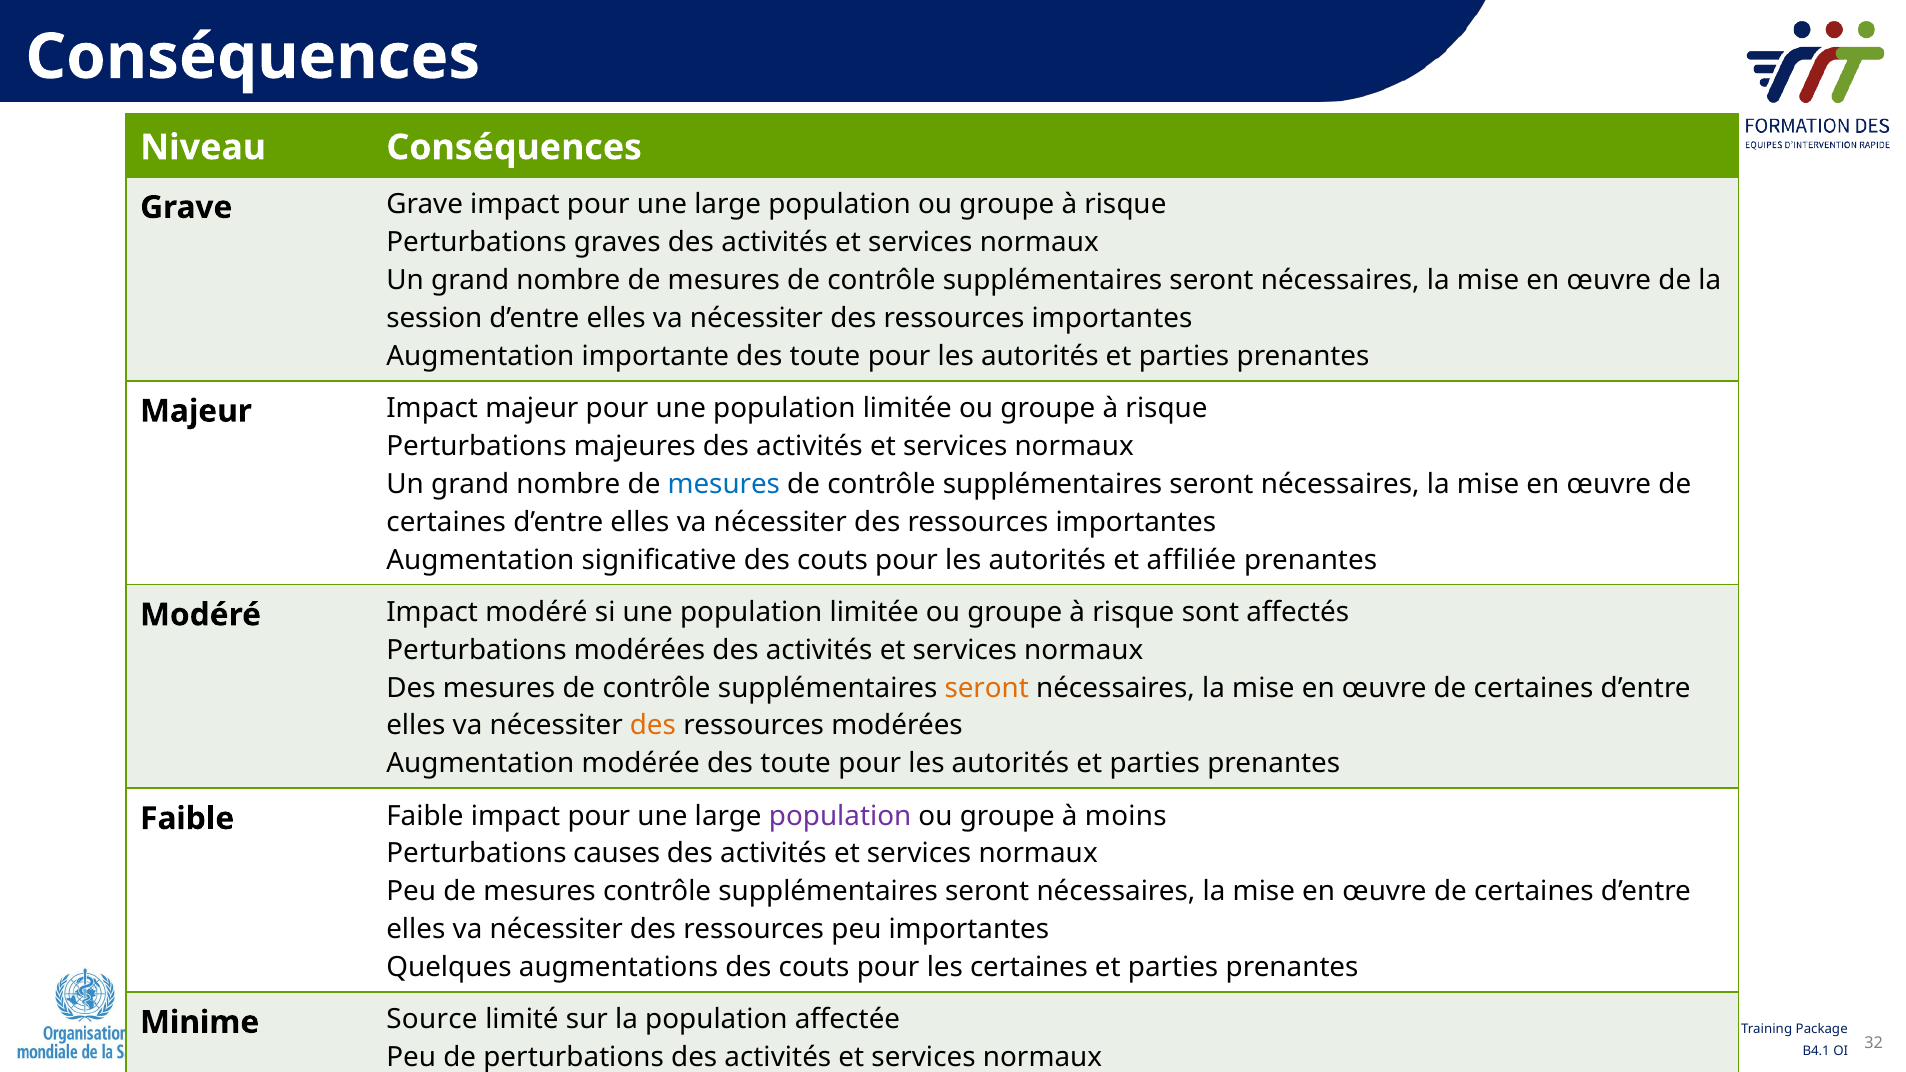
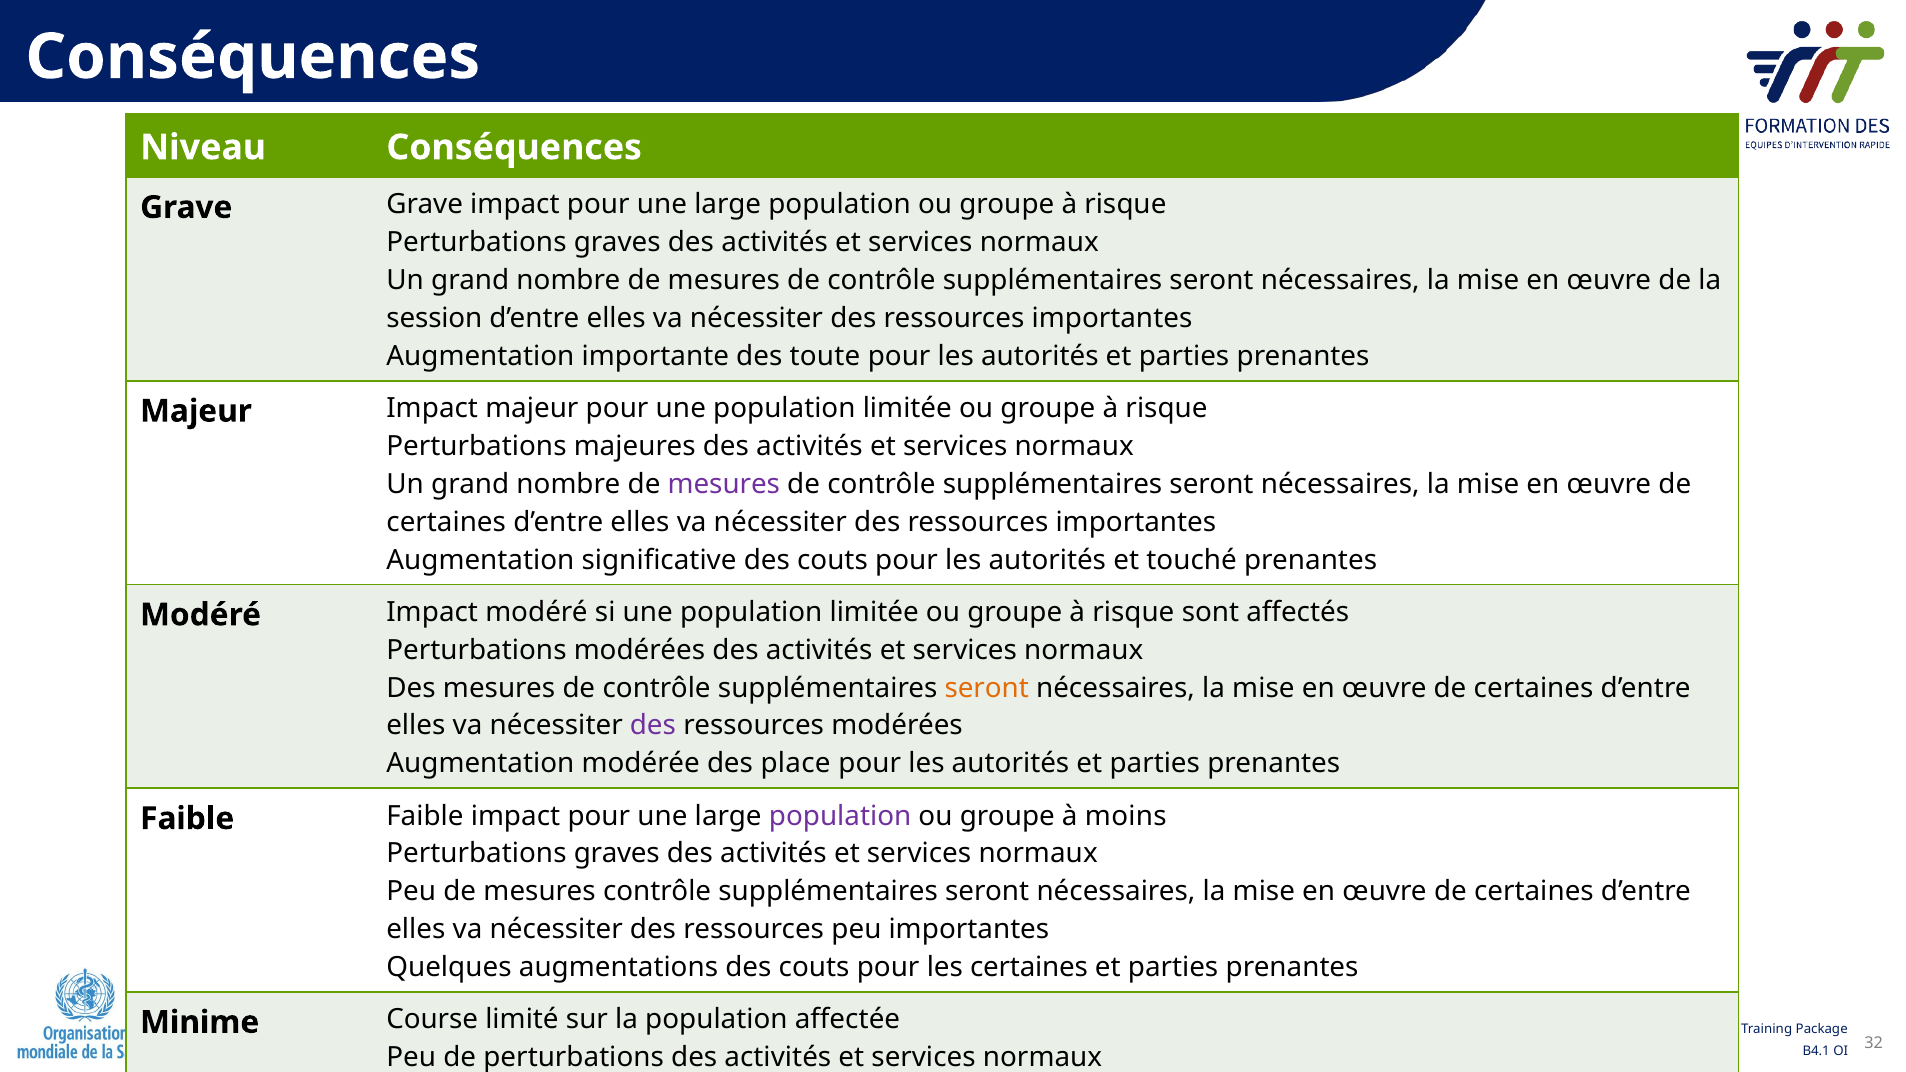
mesures at (724, 484) colour: blue -> purple
affiliée: affiliée -> touché
des at (653, 726) colour: orange -> purple
modérée des toute: toute -> place
causes at (617, 854): causes -> graves
Source: Source -> Course
